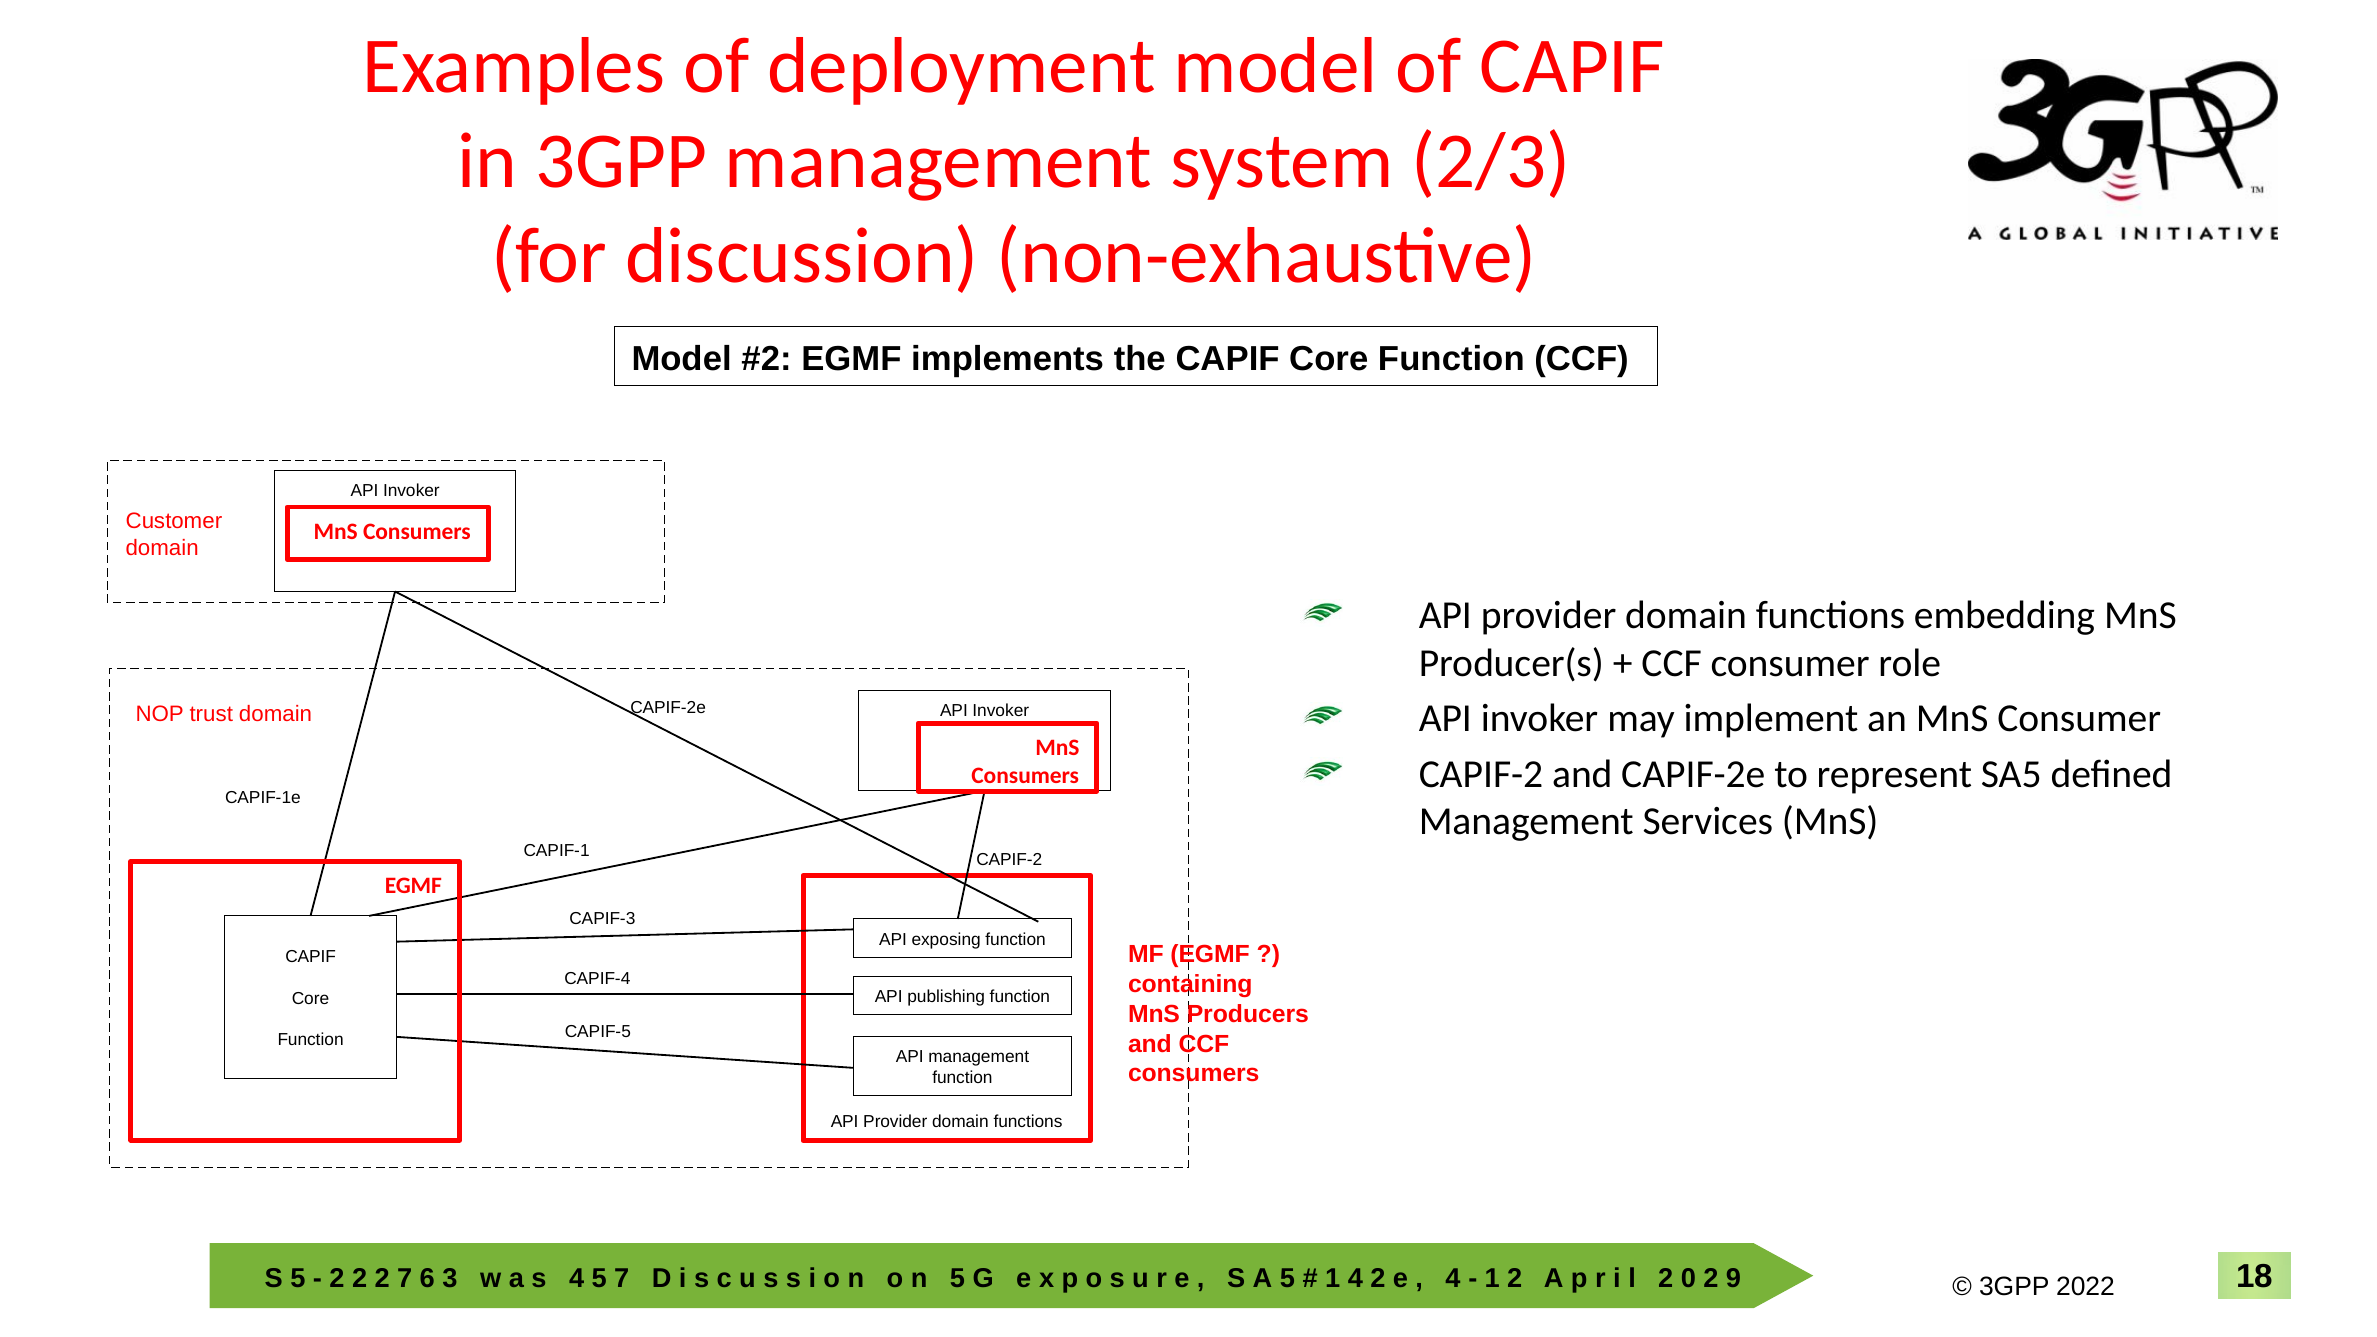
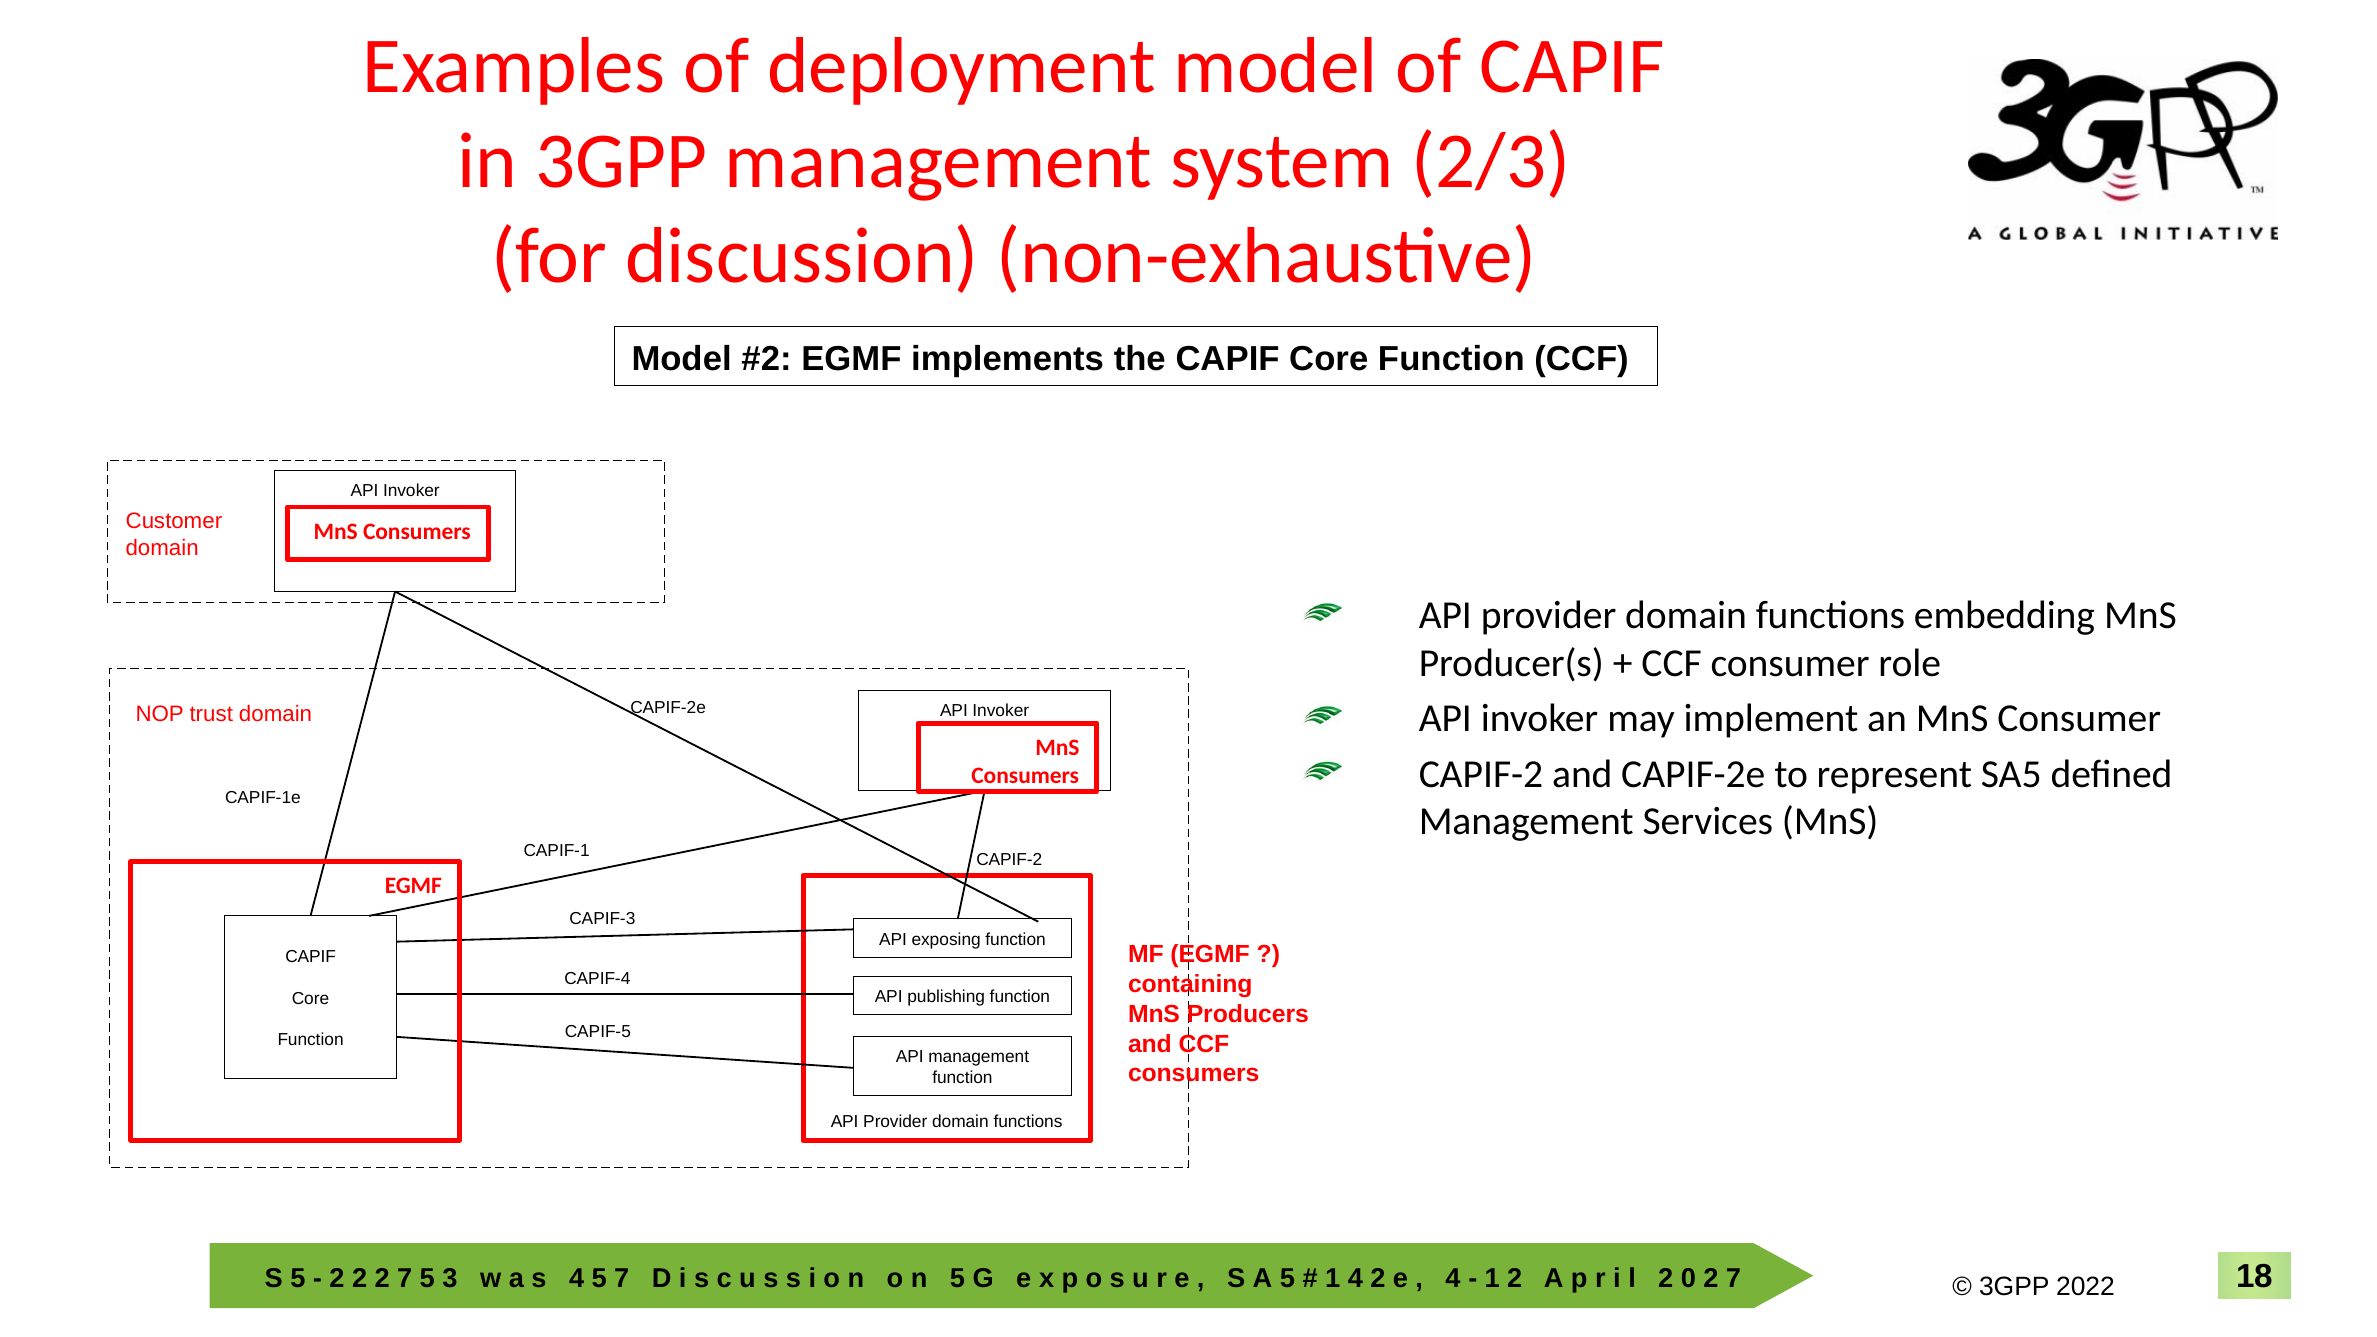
6 at (427, 1279): 6 -> 5
9 at (1734, 1279): 9 -> 7
